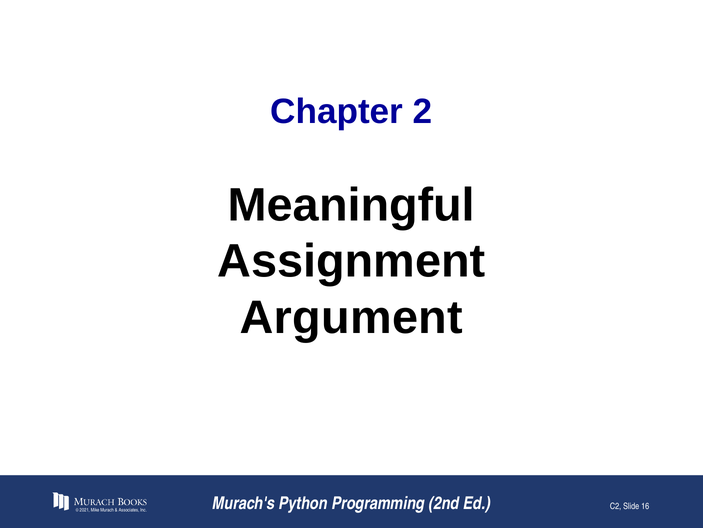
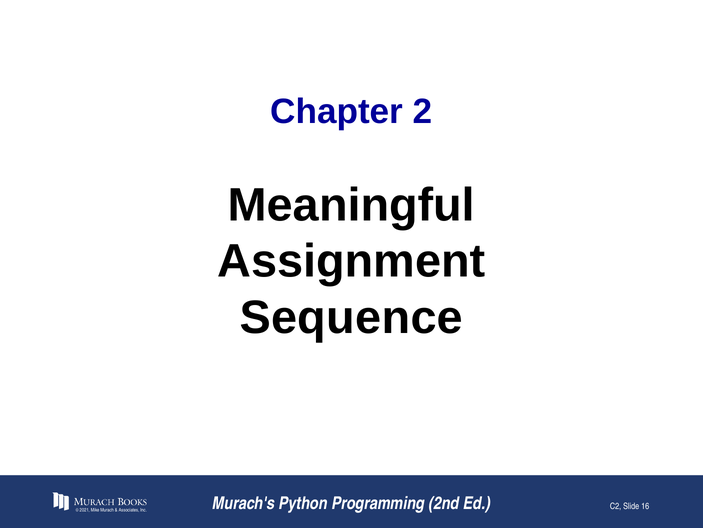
Argument: Argument -> Sequence
